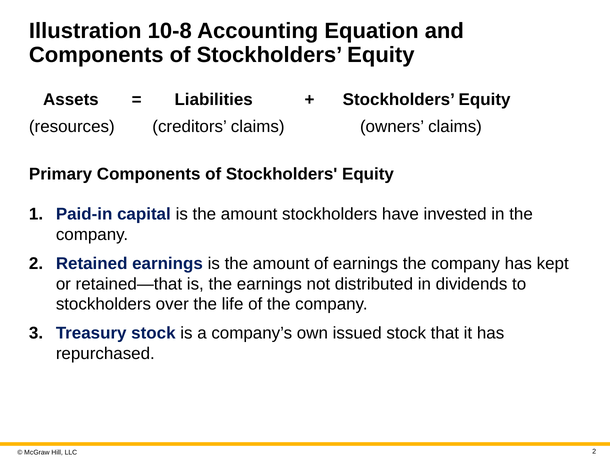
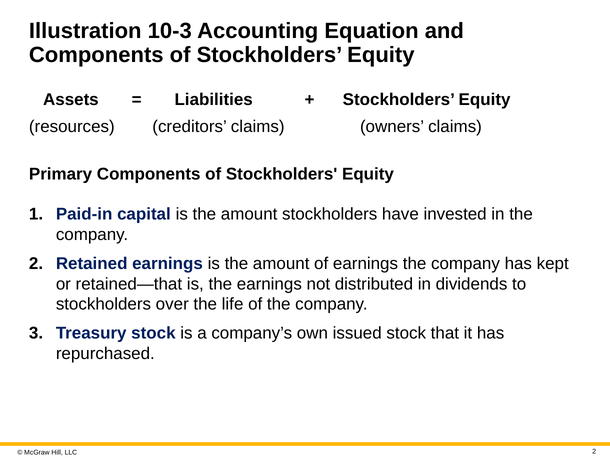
10-8: 10-8 -> 10-3
